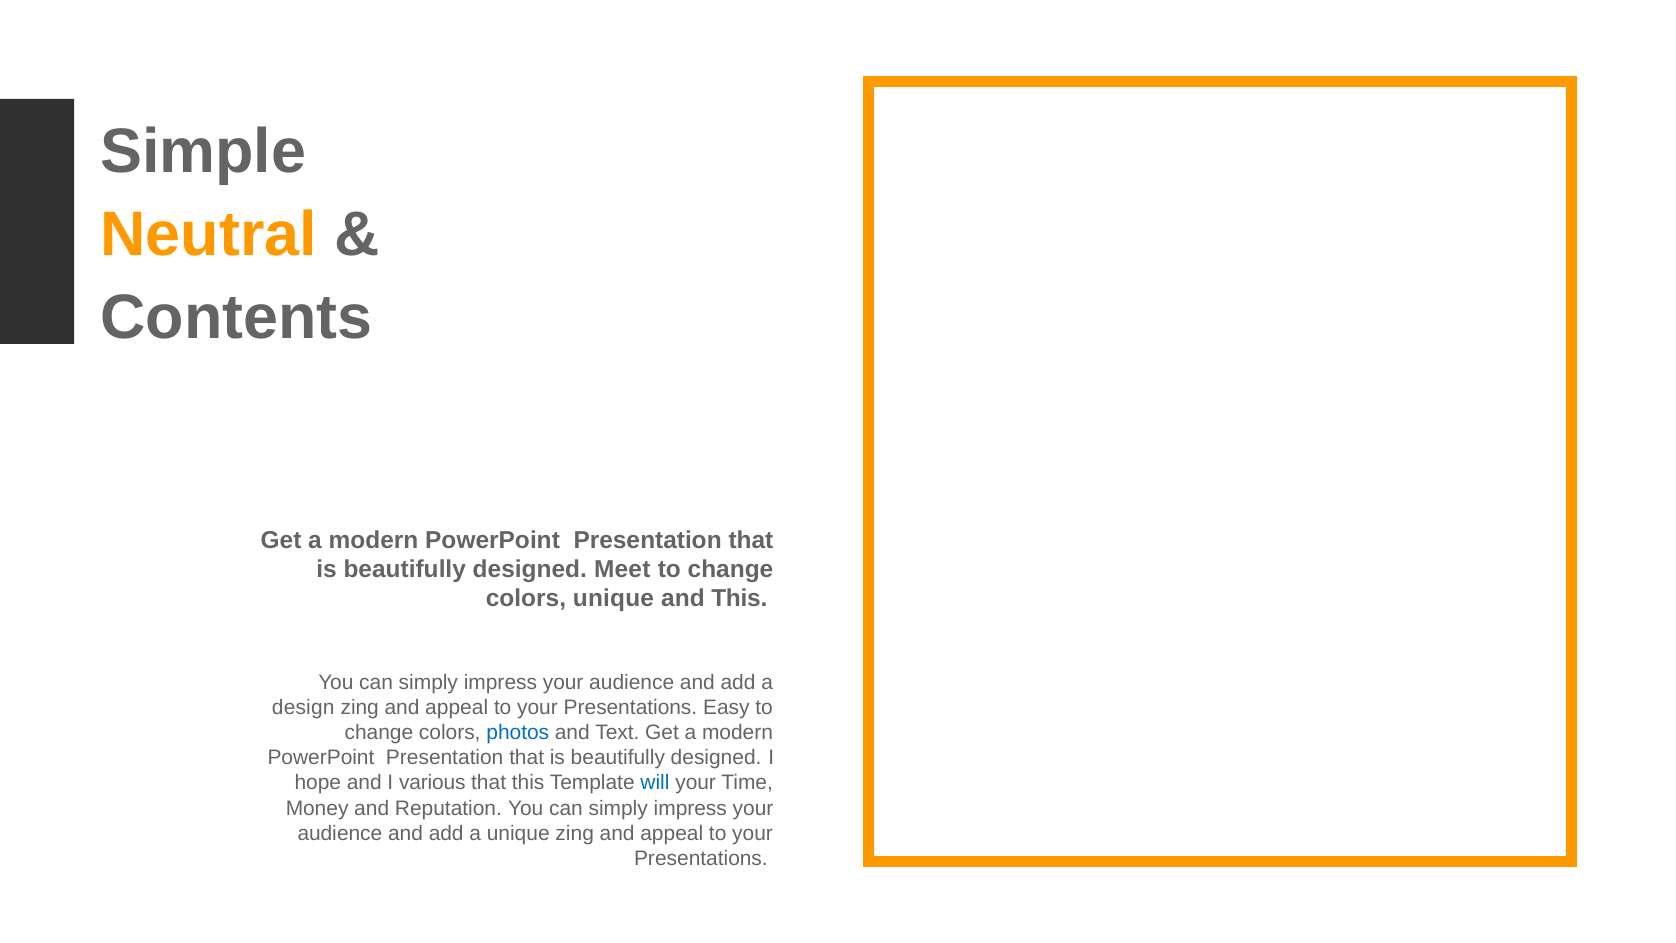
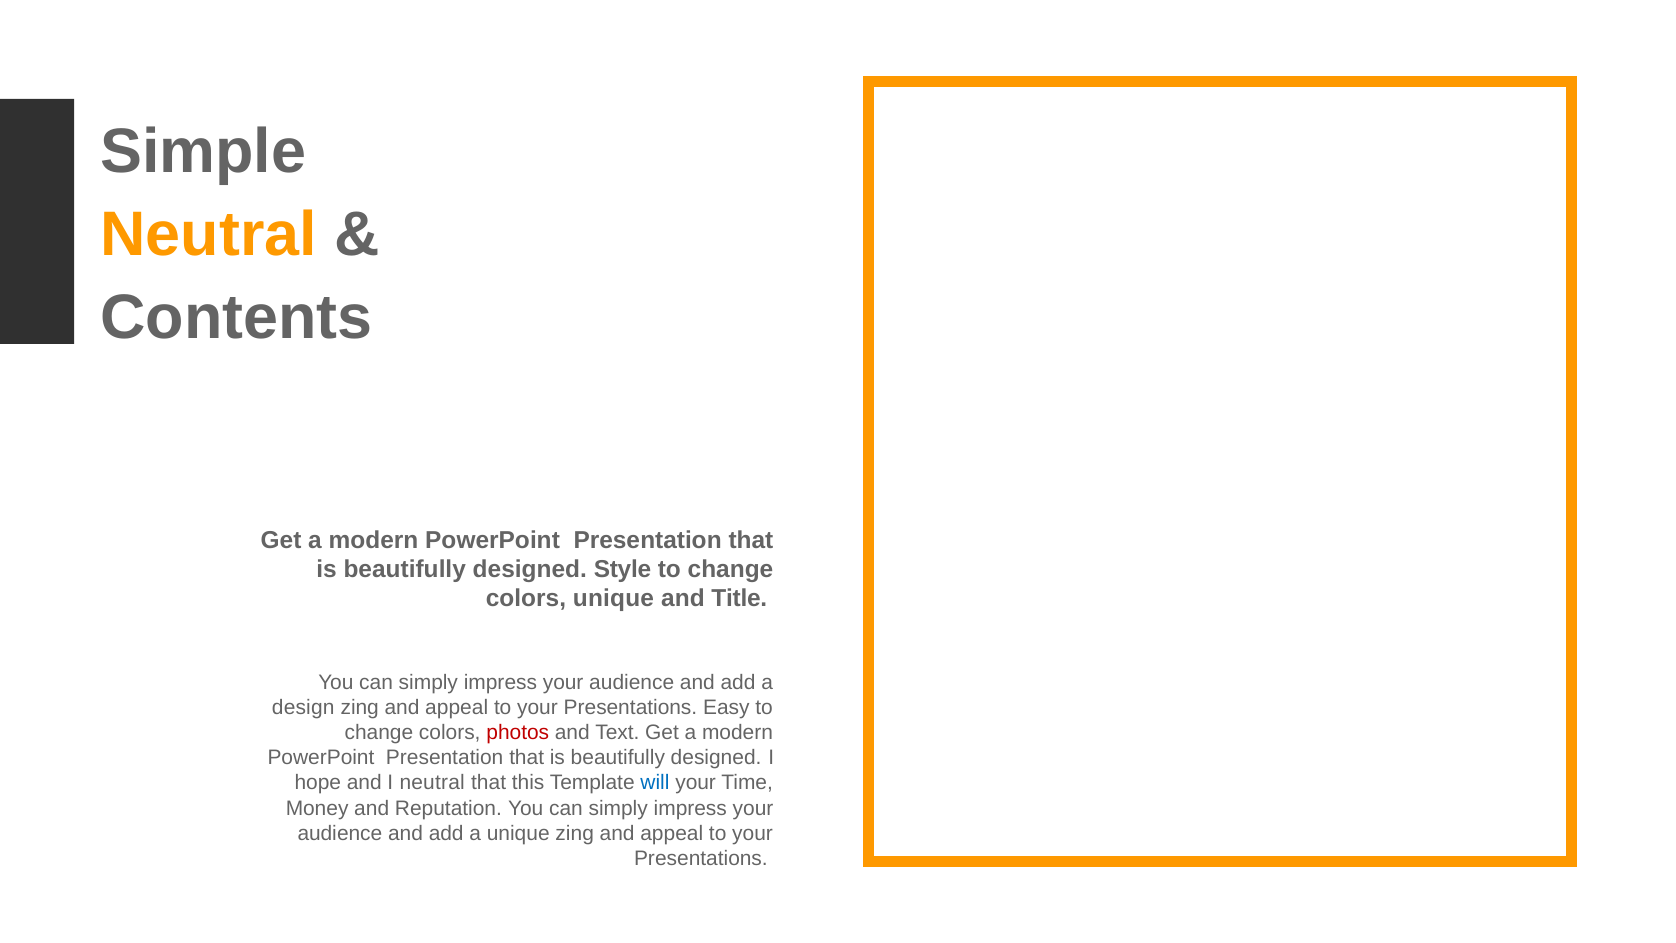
Meet: Meet -> Style
and This: This -> Title
photos colour: blue -> red
I various: various -> neutral
